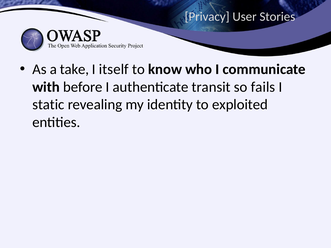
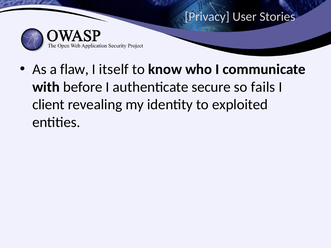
take: take -> flaw
transit: transit -> secure
static: static -> client
